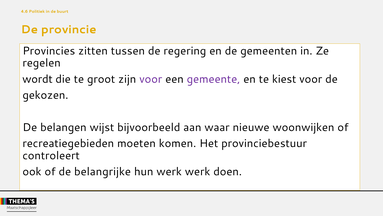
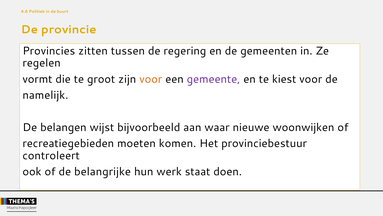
wordt: wordt -> vormt
voor at (151, 79) colour: purple -> orange
gekozen: gekozen -> namelijk
werk werk: werk -> staat
